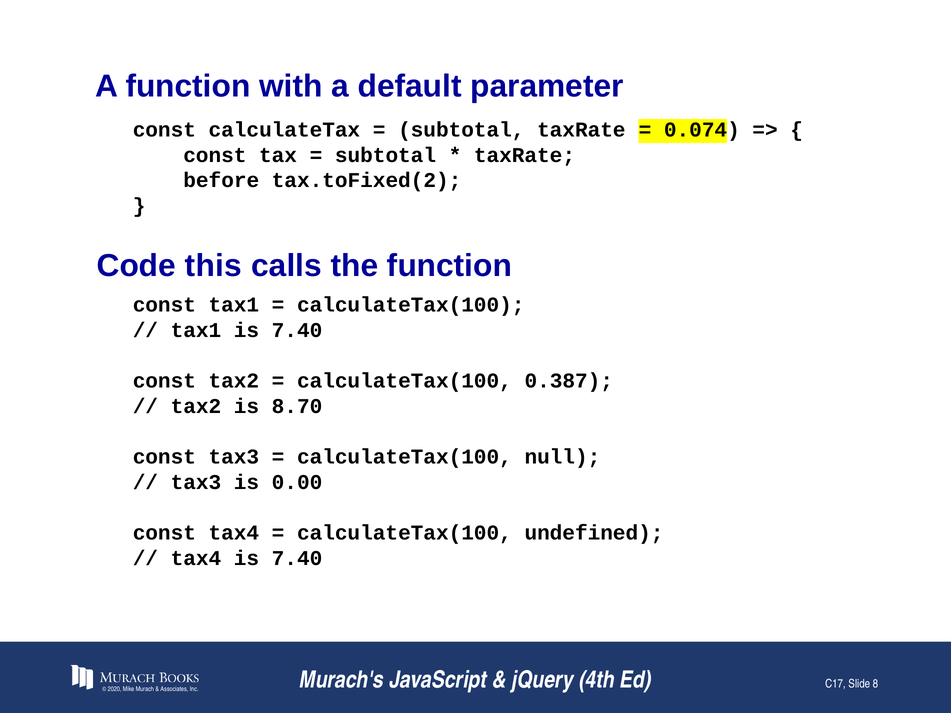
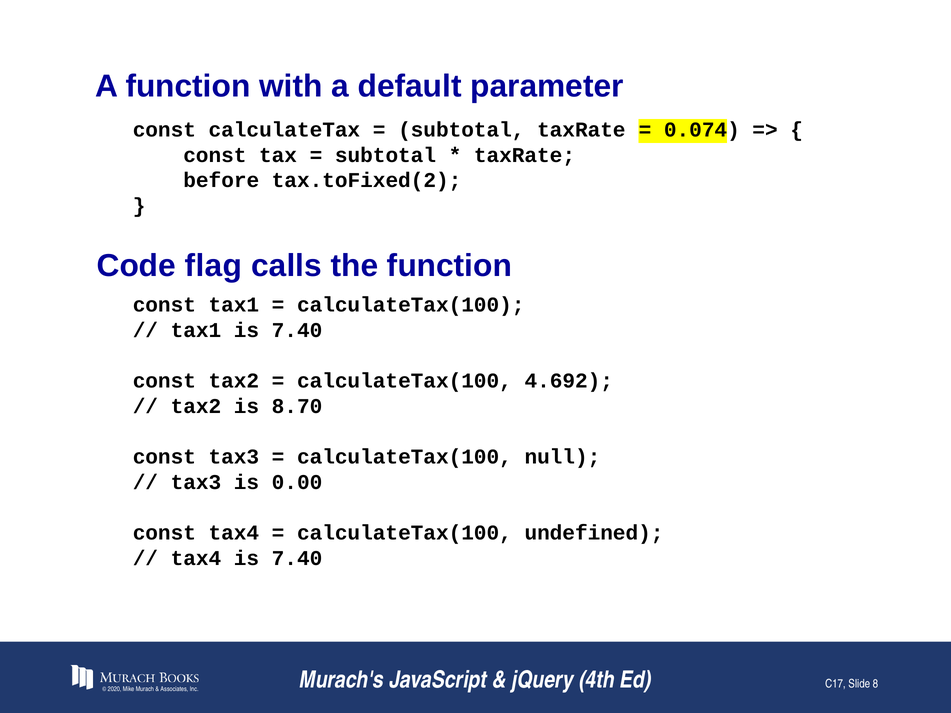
this: this -> flag
0.387: 0.387 -> 4.692
